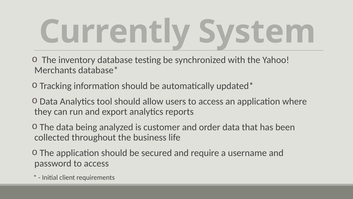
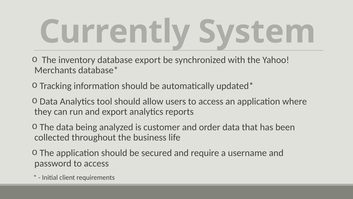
database testing: testing -> export
